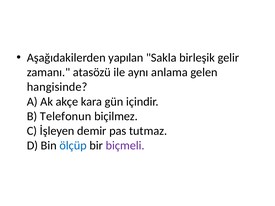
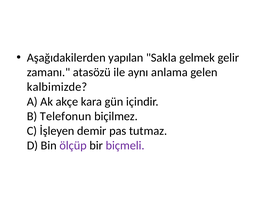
birleşik: birleşik -> gelmek
hangisinde: hangisinde -> kalbimizde
ölçüp colour: blue -> purple
